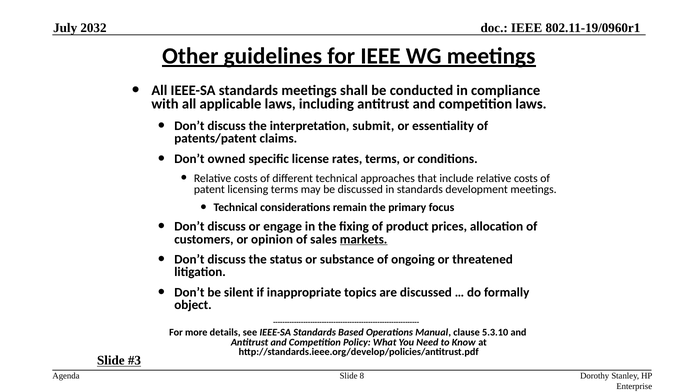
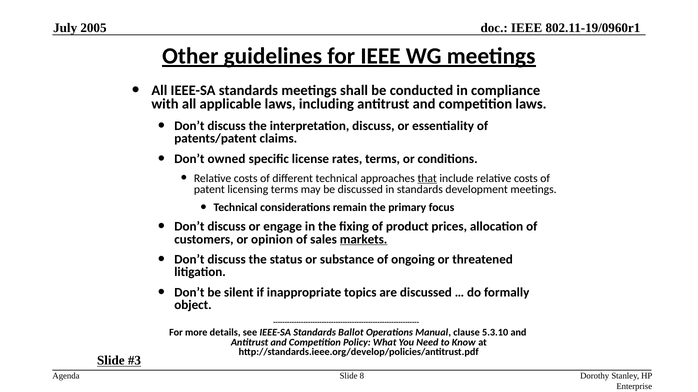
2032: 2032 -> 2005
interpretation submit: submit -> discuss
that underline: none -> present
Based: Based -> Ballot
